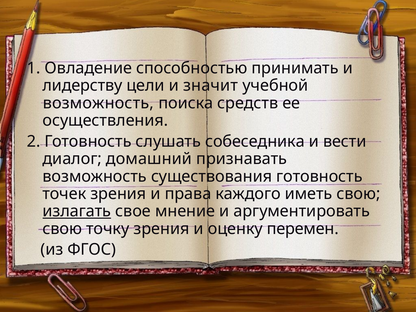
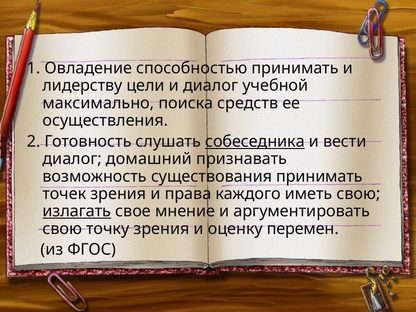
и значит: значит -> диалог
возможность at (98, 103): возможность -> максимально
собеседника underline: none -> present
существования готовность: готовность -> принимать
